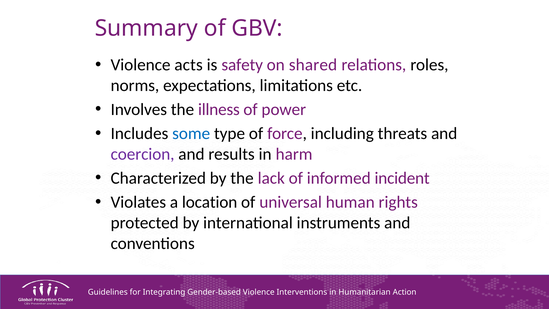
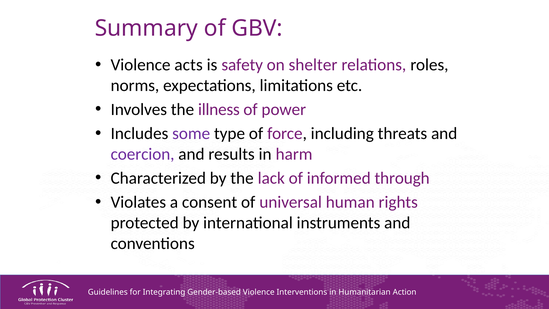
shared: shared -> shelter
some colour: blue -> purple
incident: incident -> through
location: location -> consent
